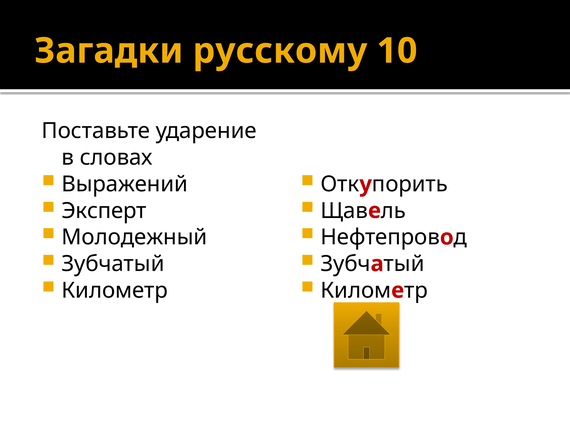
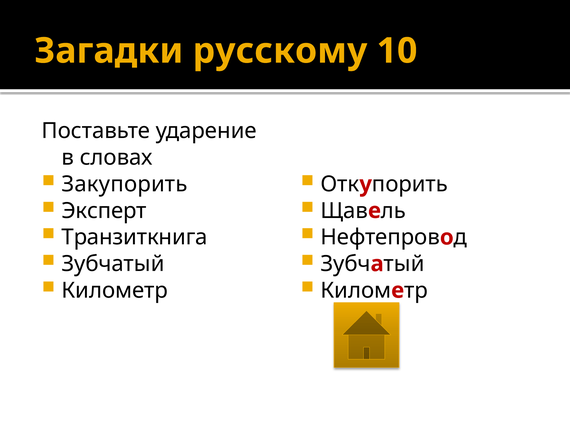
Выражений: Выражений -> Закупорить
Молодежный: Молодежный -> Транзиткнига
